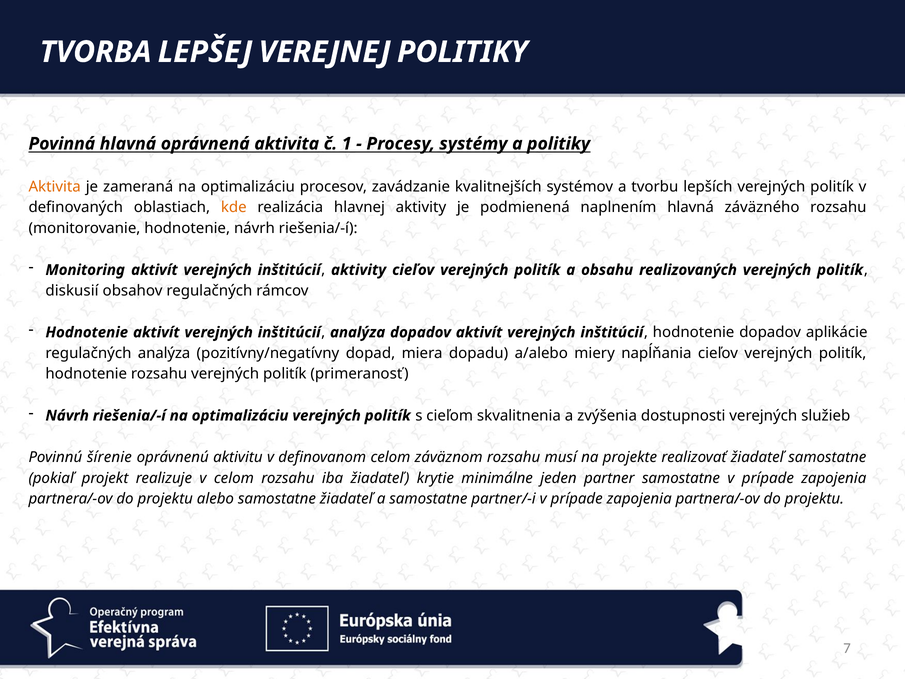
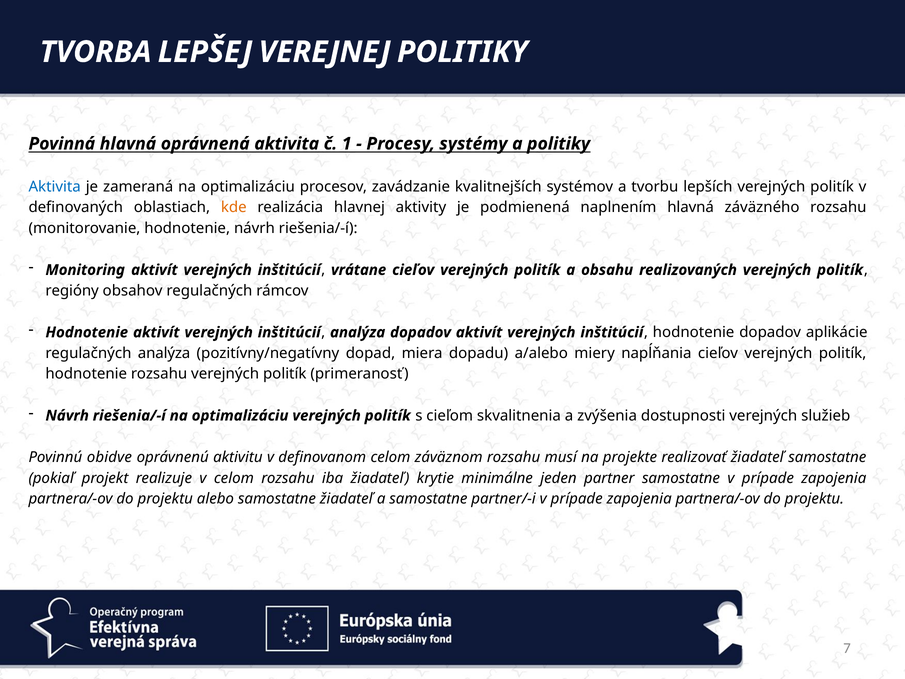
Aktivita at (55, 187) colour: orange -> blue
inštitúcií aktivity: aktivity -> vrátane
diskusií: diskusií -> regióny
šírenie: šírenie -> obidve
